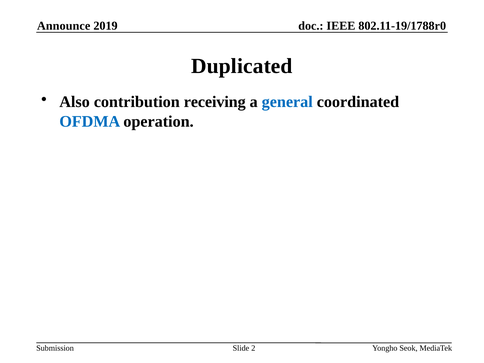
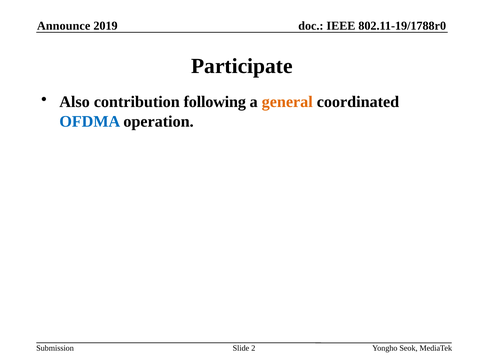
Duplicated: Duplicated -> Participate
receiving: receiving -> following
general colour: blue -> orange
